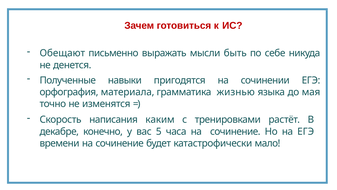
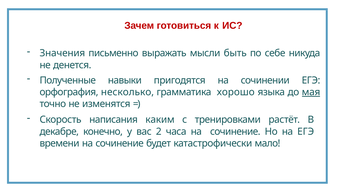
Обещают: Обещают -> Значения
материала: материала -> несколько
жизнью: жизнью -> хорошо
мая underline: none -> present
5: 5 -> 2
